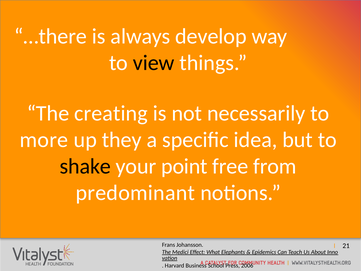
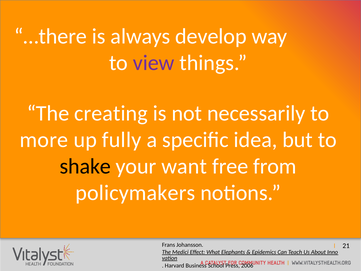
view colour: black -> purple
they: they -> fully
point: point -> want
predominant: predominant -> policymakers
